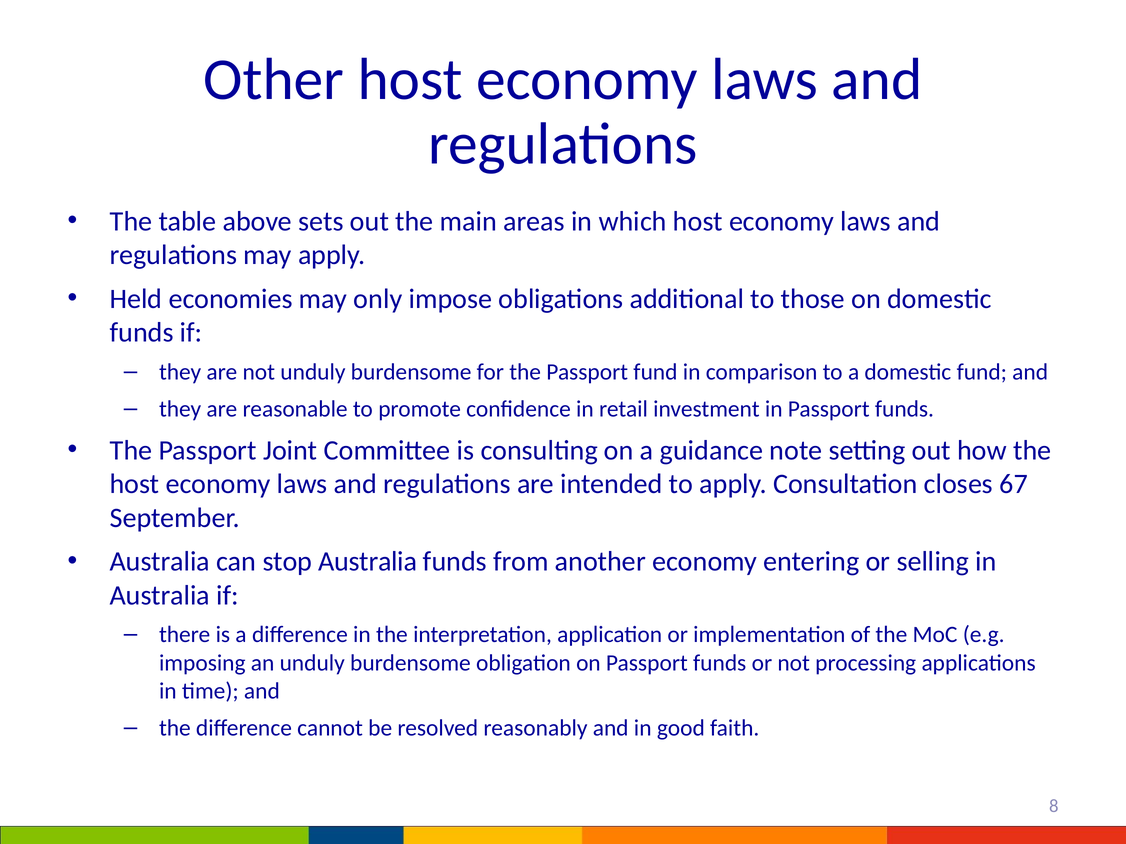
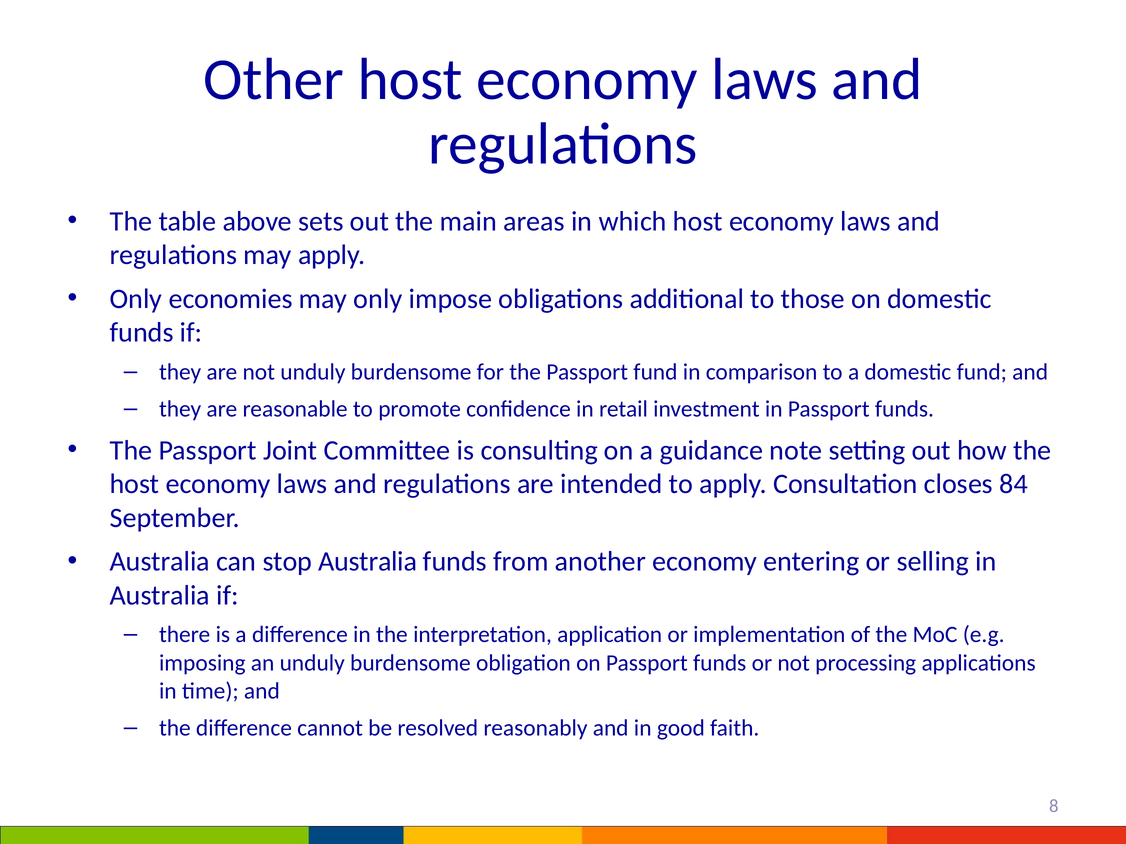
Held at (136, 299): Held -> Only
67: 67 -> 84
